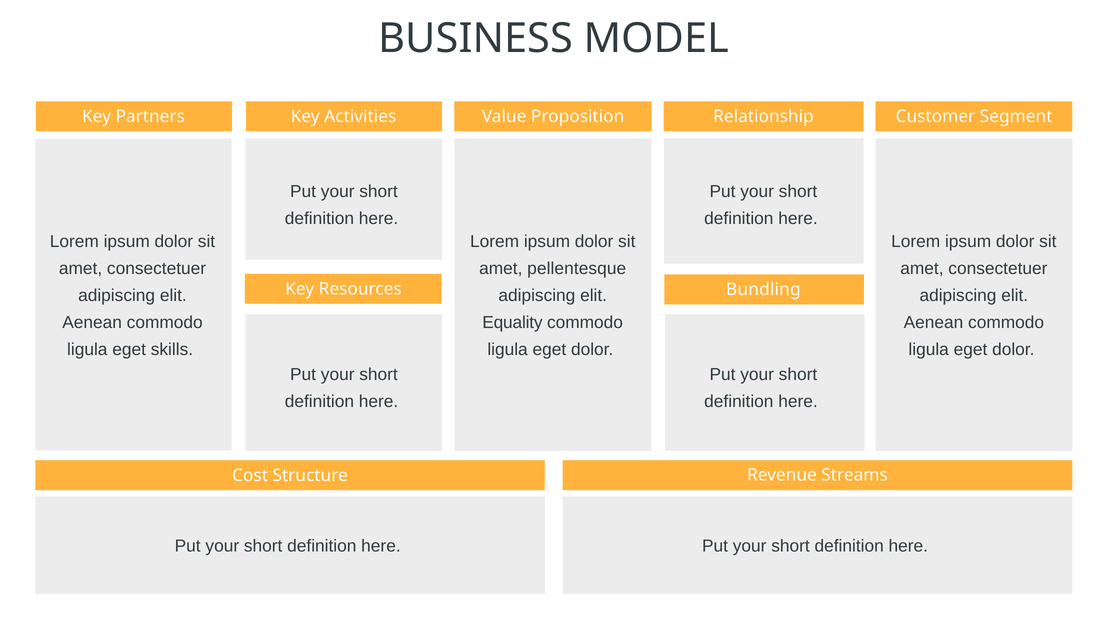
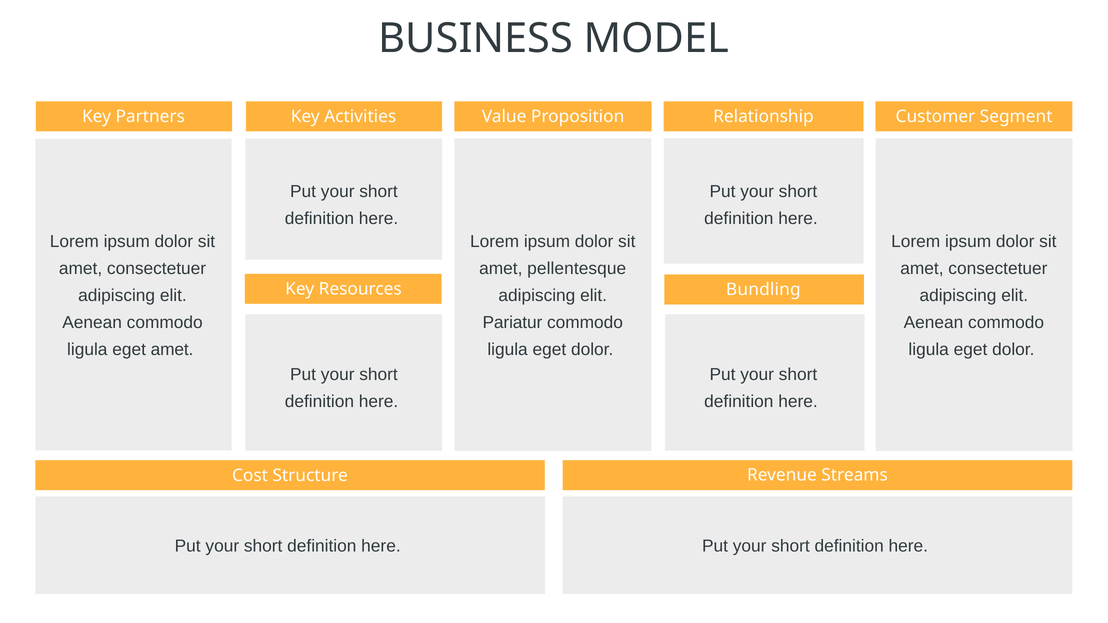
Equality: Equality -> Pariatur
eget skills: skills -> amet
